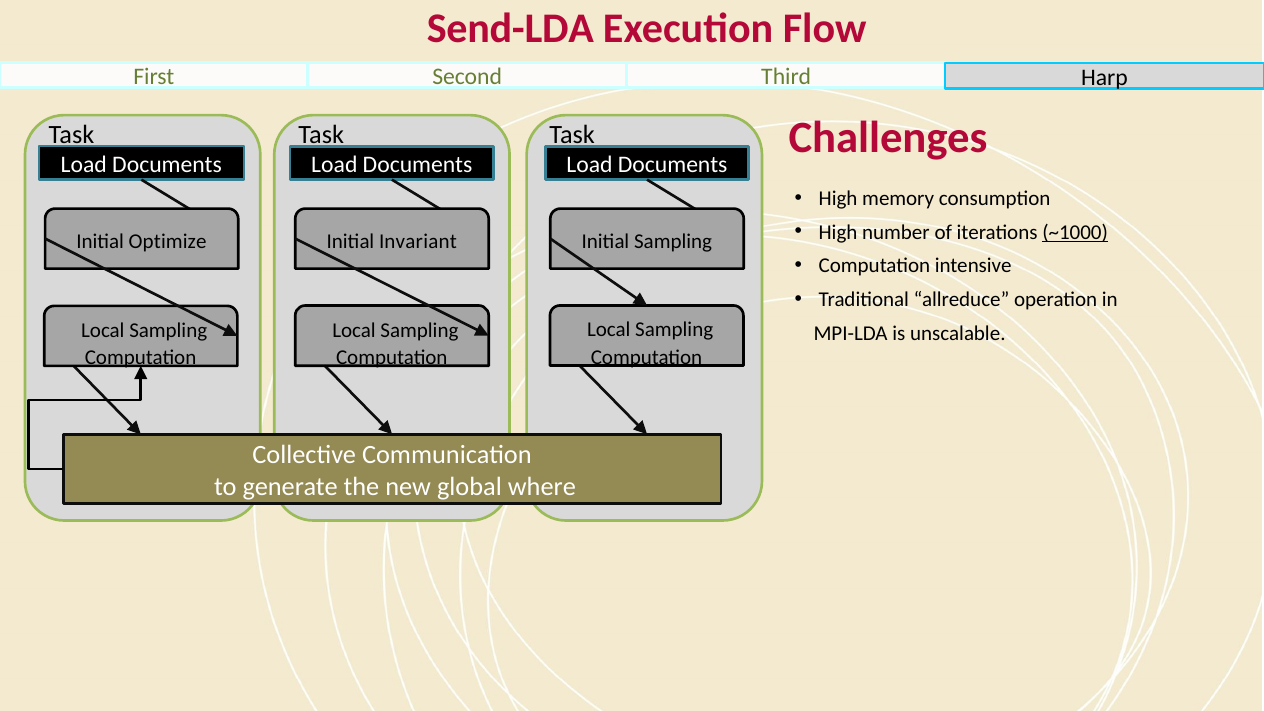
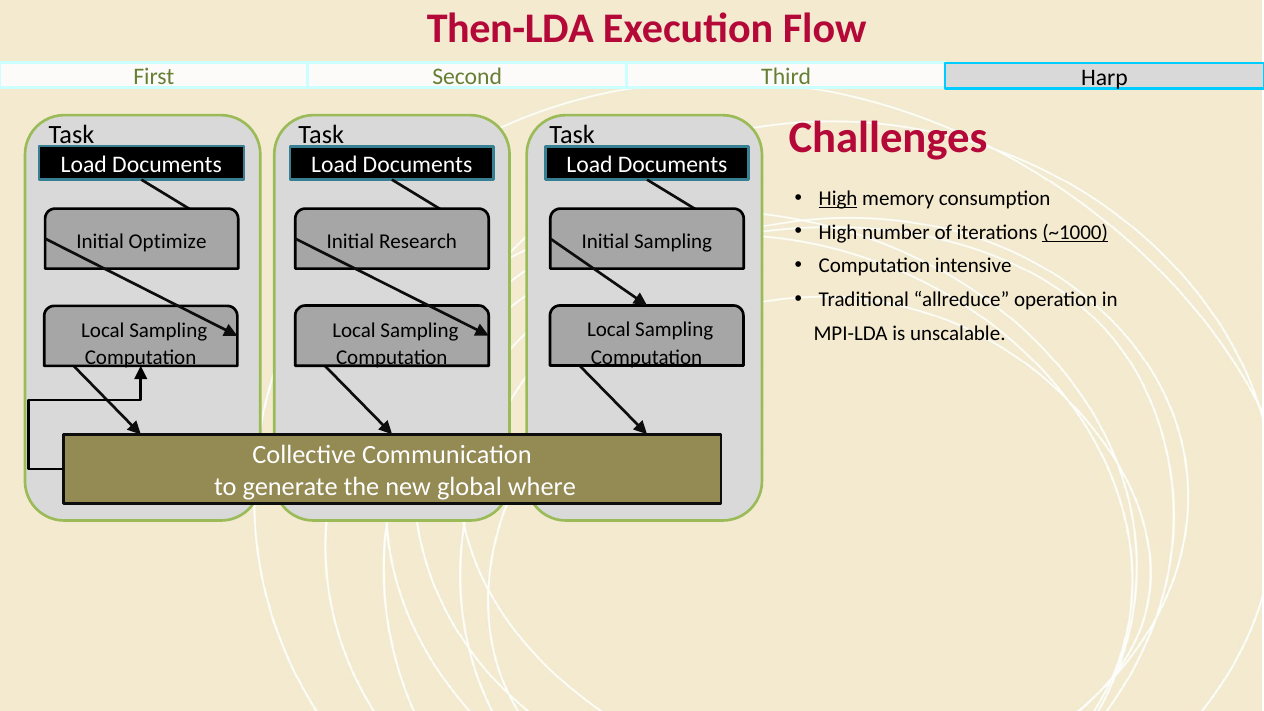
Send-LDA: Send-LDA -> Then-LDA
High at (838, 199) underline: none -> present
Invariant: Invariant -> Research
